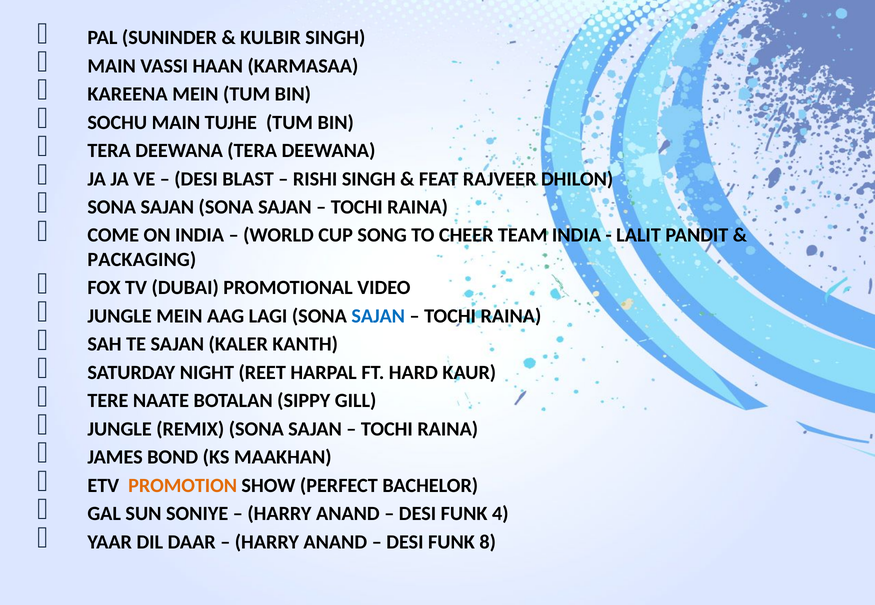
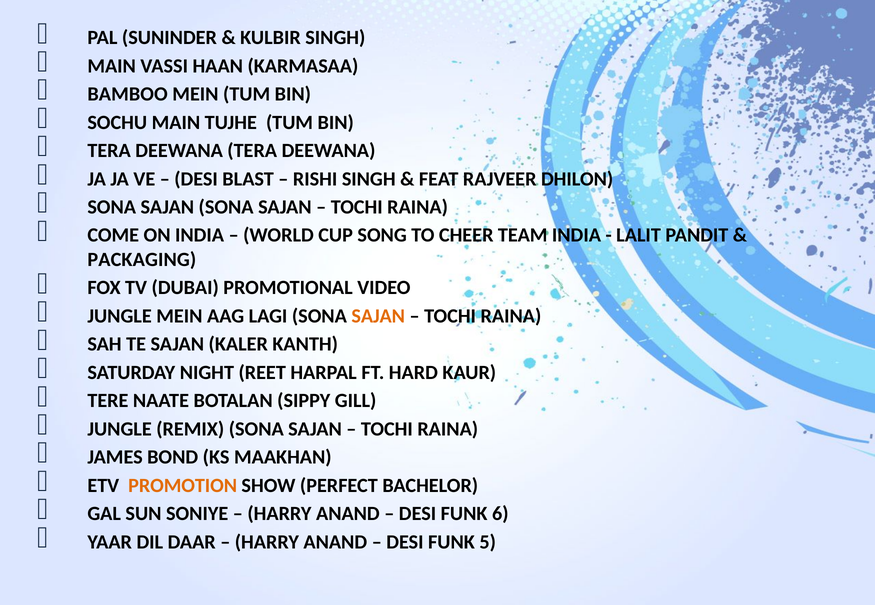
KAREENA: KAREENA -> BAMBOO
SAJAN at (378, 316) colour: blue -> orange
4: 4 -> 6
8: 8 -> 5
